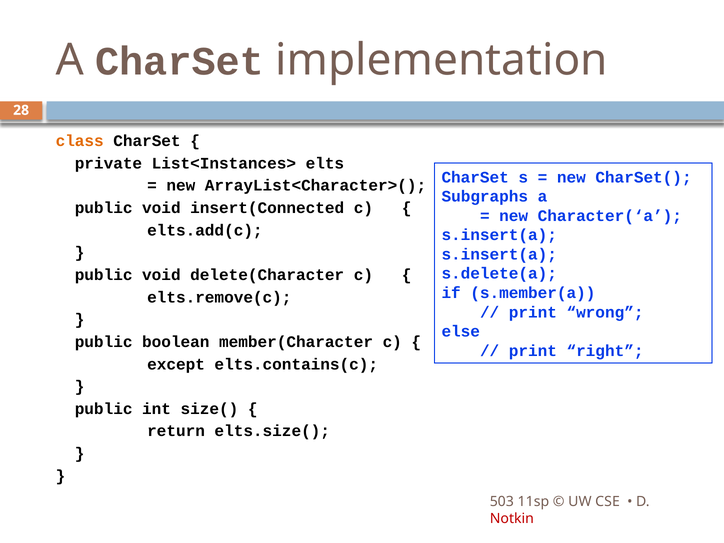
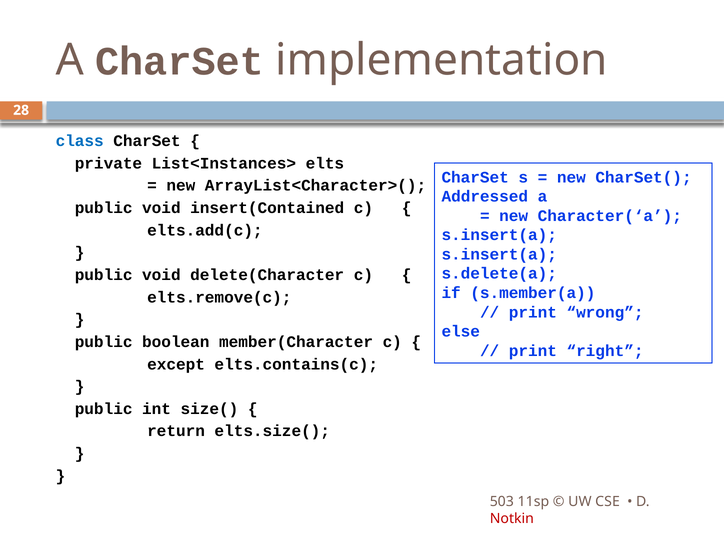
class colour: orange -> blue
Subgraphs: Subgraphs -> Addressed
insert(Connected: insert(Connected -> insert(Contained
